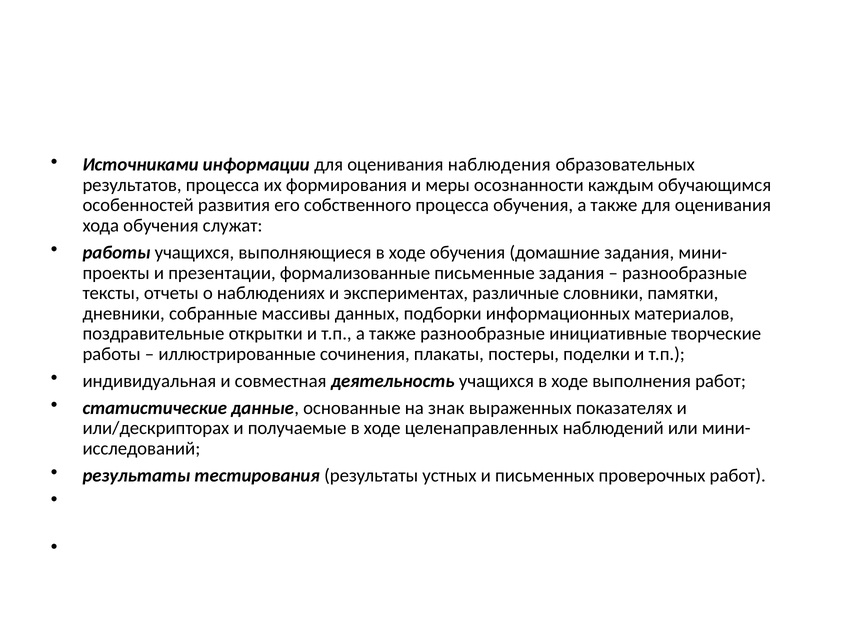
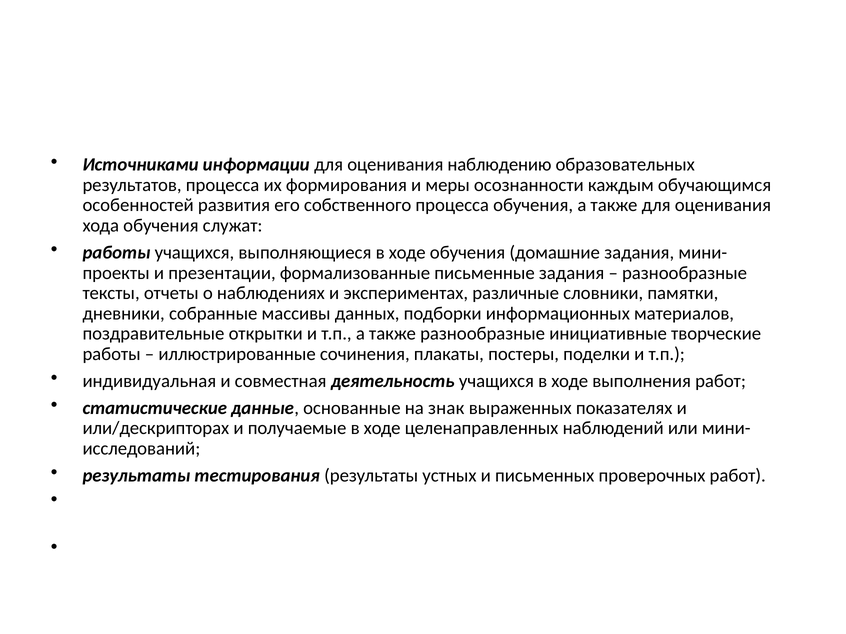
наблюдения: наблюдения -> наблюдению
